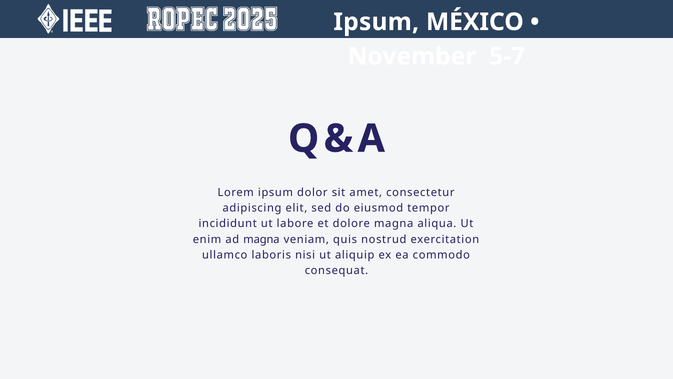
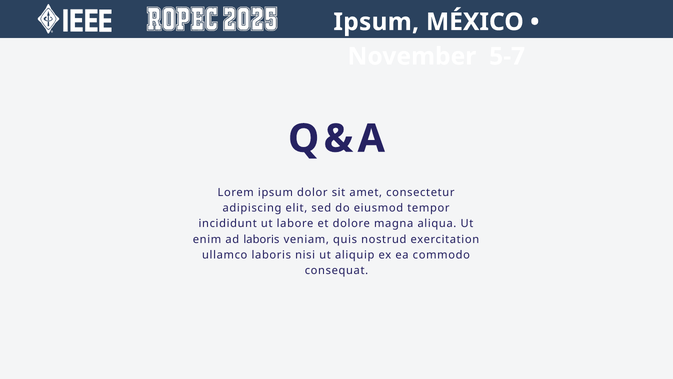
ad magna: magna -> laboris
